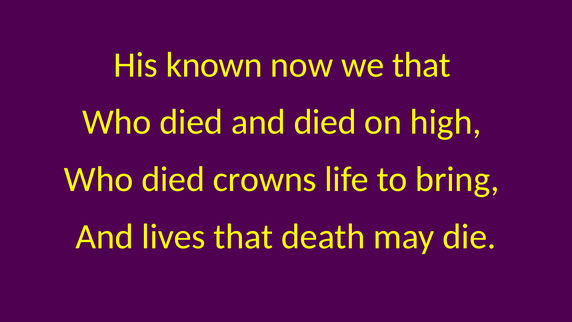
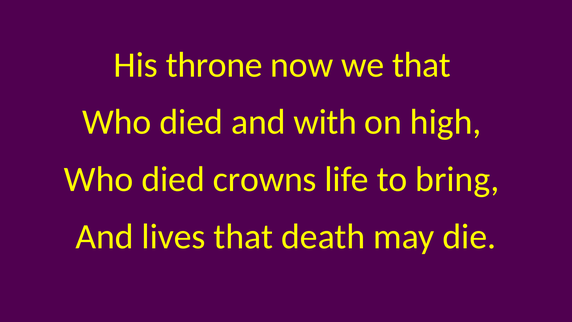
known: known -> throne
and died: died -> with
